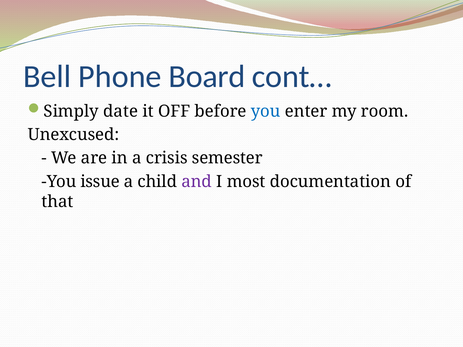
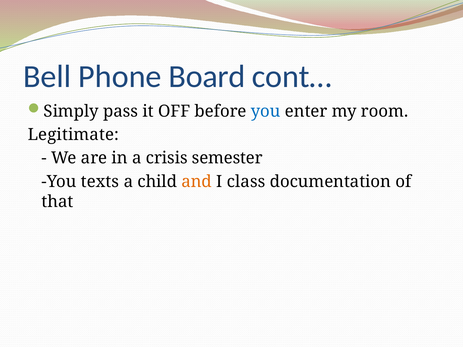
date: date -> pass
Unexcused: Unexcused -> Legitimate
issue: issue -> texts
and colour: purple -> orange
most: most -> class
